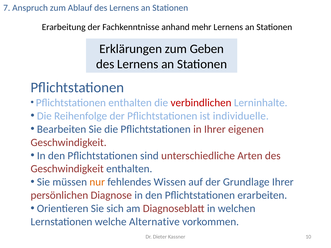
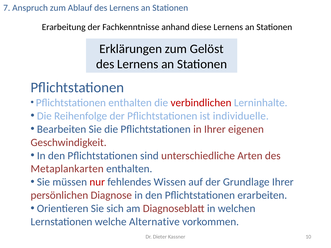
mehr: mehr -> diese
Geben: Geben -> Gelöst
Geschwindigkeit at (67, 169): Geschwindigkeit -> Metaplankarten
nur colour: orange -> red
